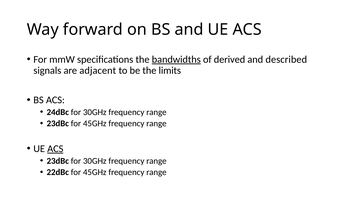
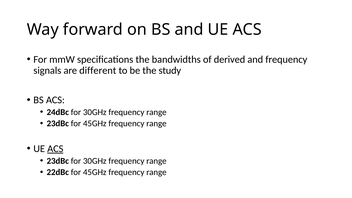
bandwidths underline: present -> none
and described: described -> frequency
adjacent: adjacent -> different
limits: limits -> study
